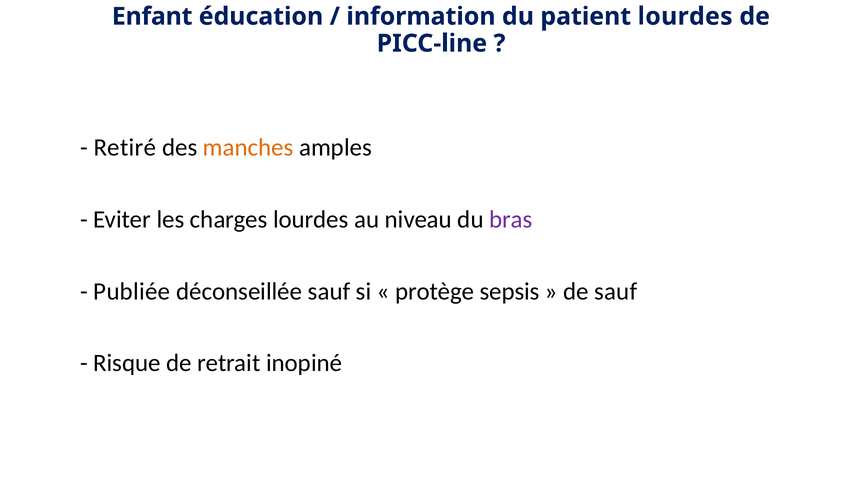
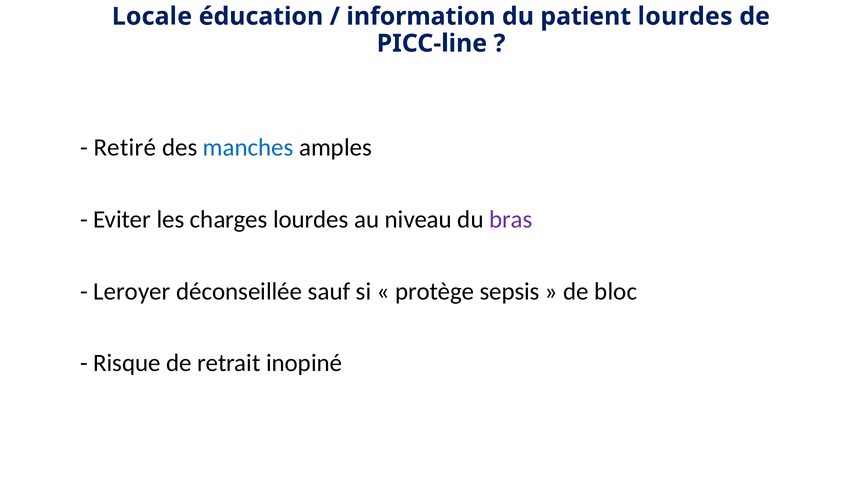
Enfant: Enfant -> Locale
manches colour: orange -> blue
Publiée: Publiée -> Leroyer
de sauf: sauf -> bloc
